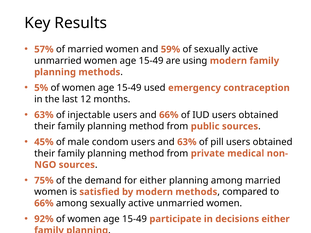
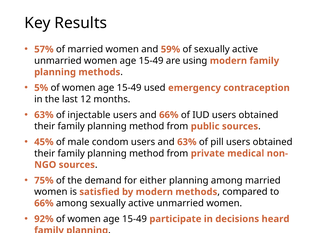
decisions either: either -> heard
